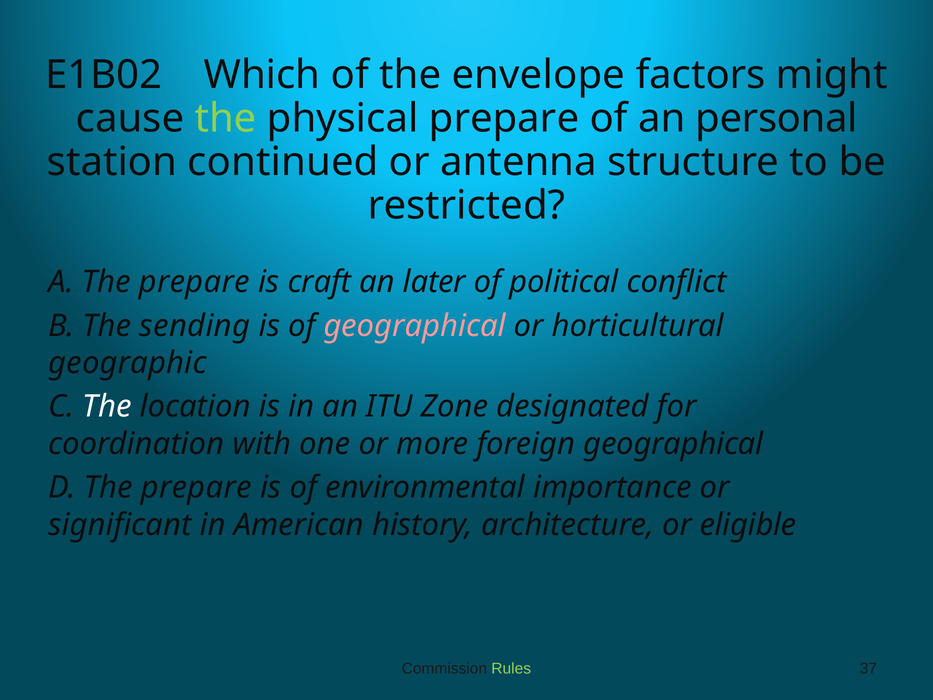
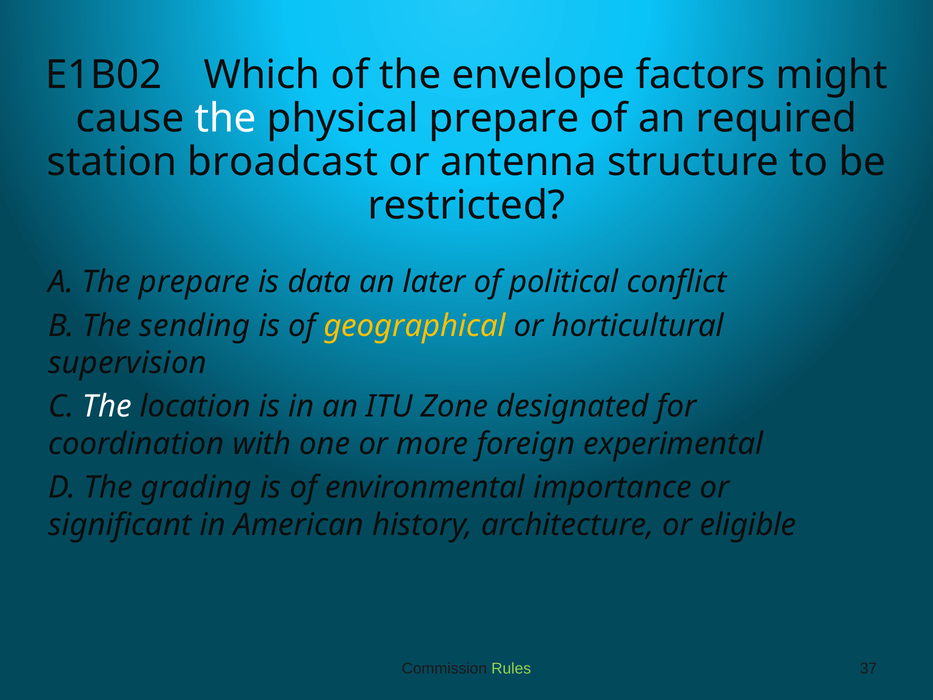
the at (226, 118) colour: light green -> white
personal: personal -> required
continued: continued -> broadcast
craft: craft -> data
geographical at (415, 326) colour: pink -> yellow
geographic: geographic -> supervision
foreign geographical: geographical -> experimental
D The prepare: prepare -> grading
